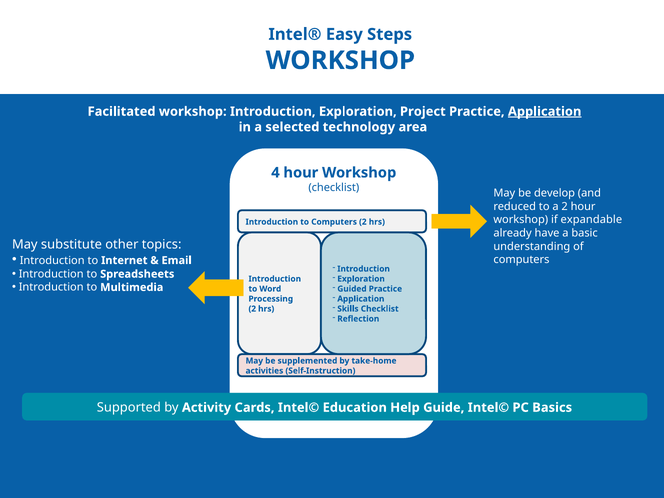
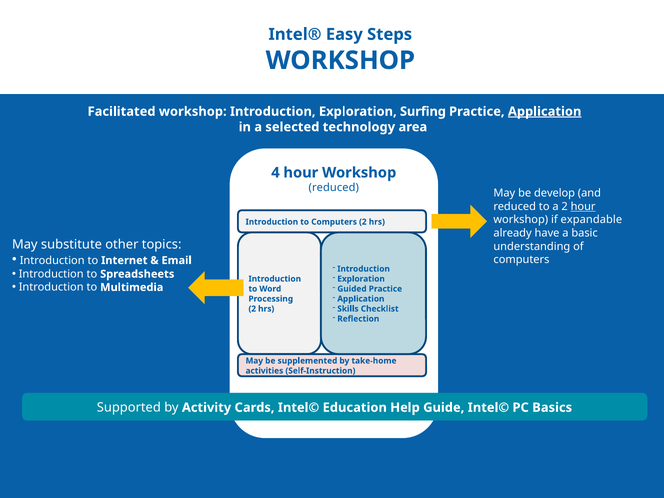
Project: Project -> Surfing
checklist at (334, 188): checklist -> reduced
hour at (583, 207) underline: none -> present
